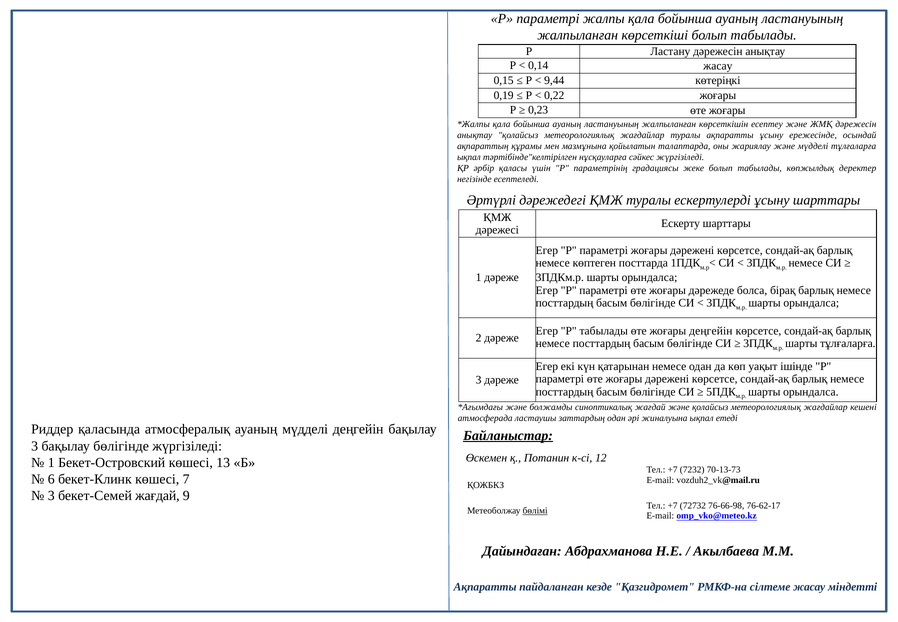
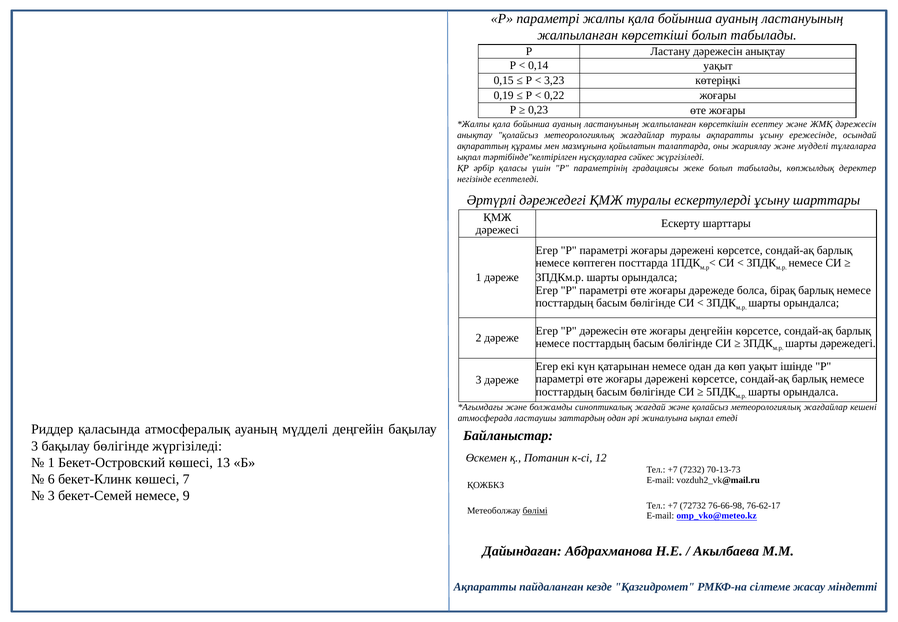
0,14 жасау: жасау -> уақыт
9,44: 9,44 -> 3,23
Р табылады: табылады -> дәрежесін
шарты тұлғаларға: тұлғаларға -> дәрежедегі
Байланыстар underline: present -> none
бекет-Семей жағдай: жағдай -> немесе
